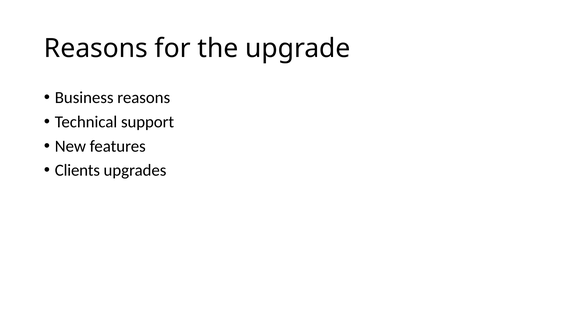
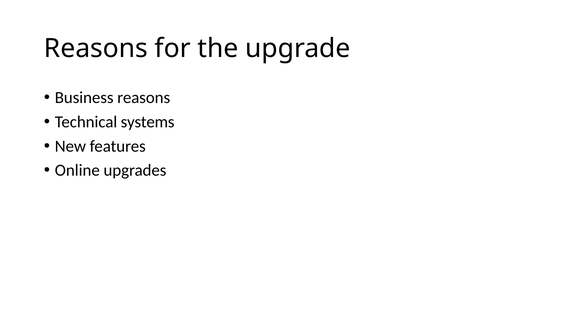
support: support -> systems
Clients: Clients -> Online
